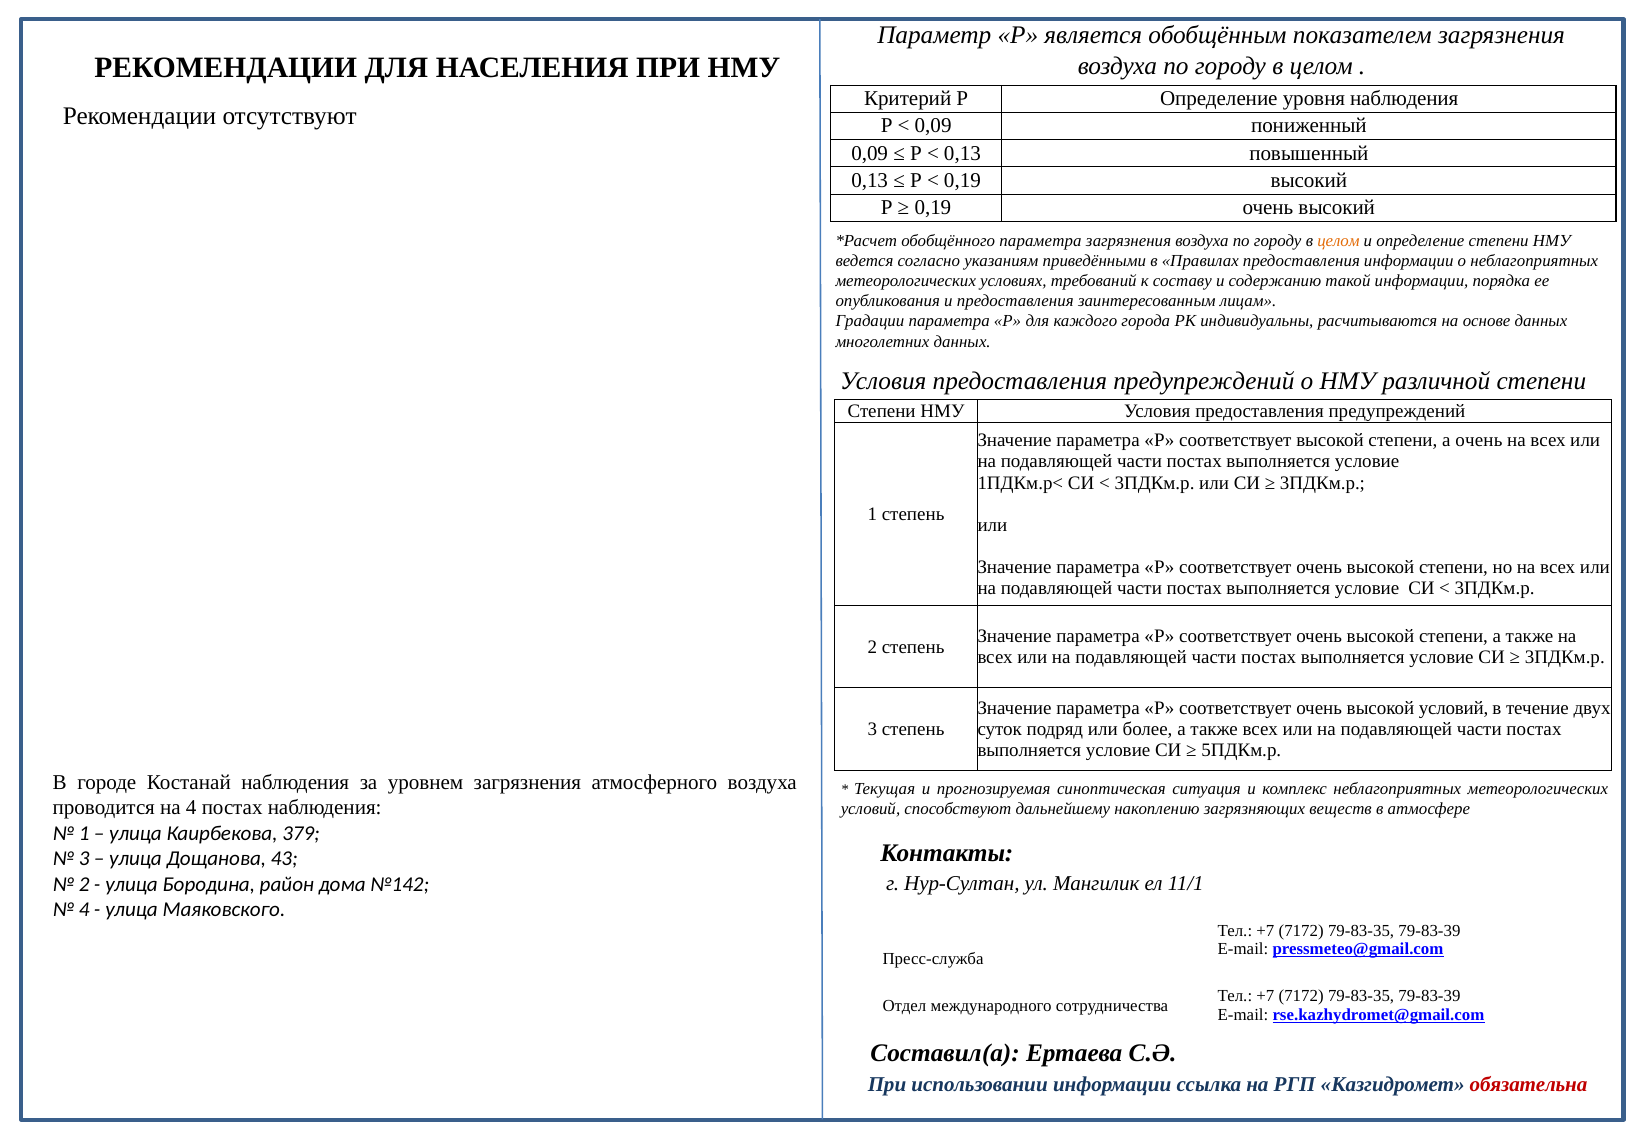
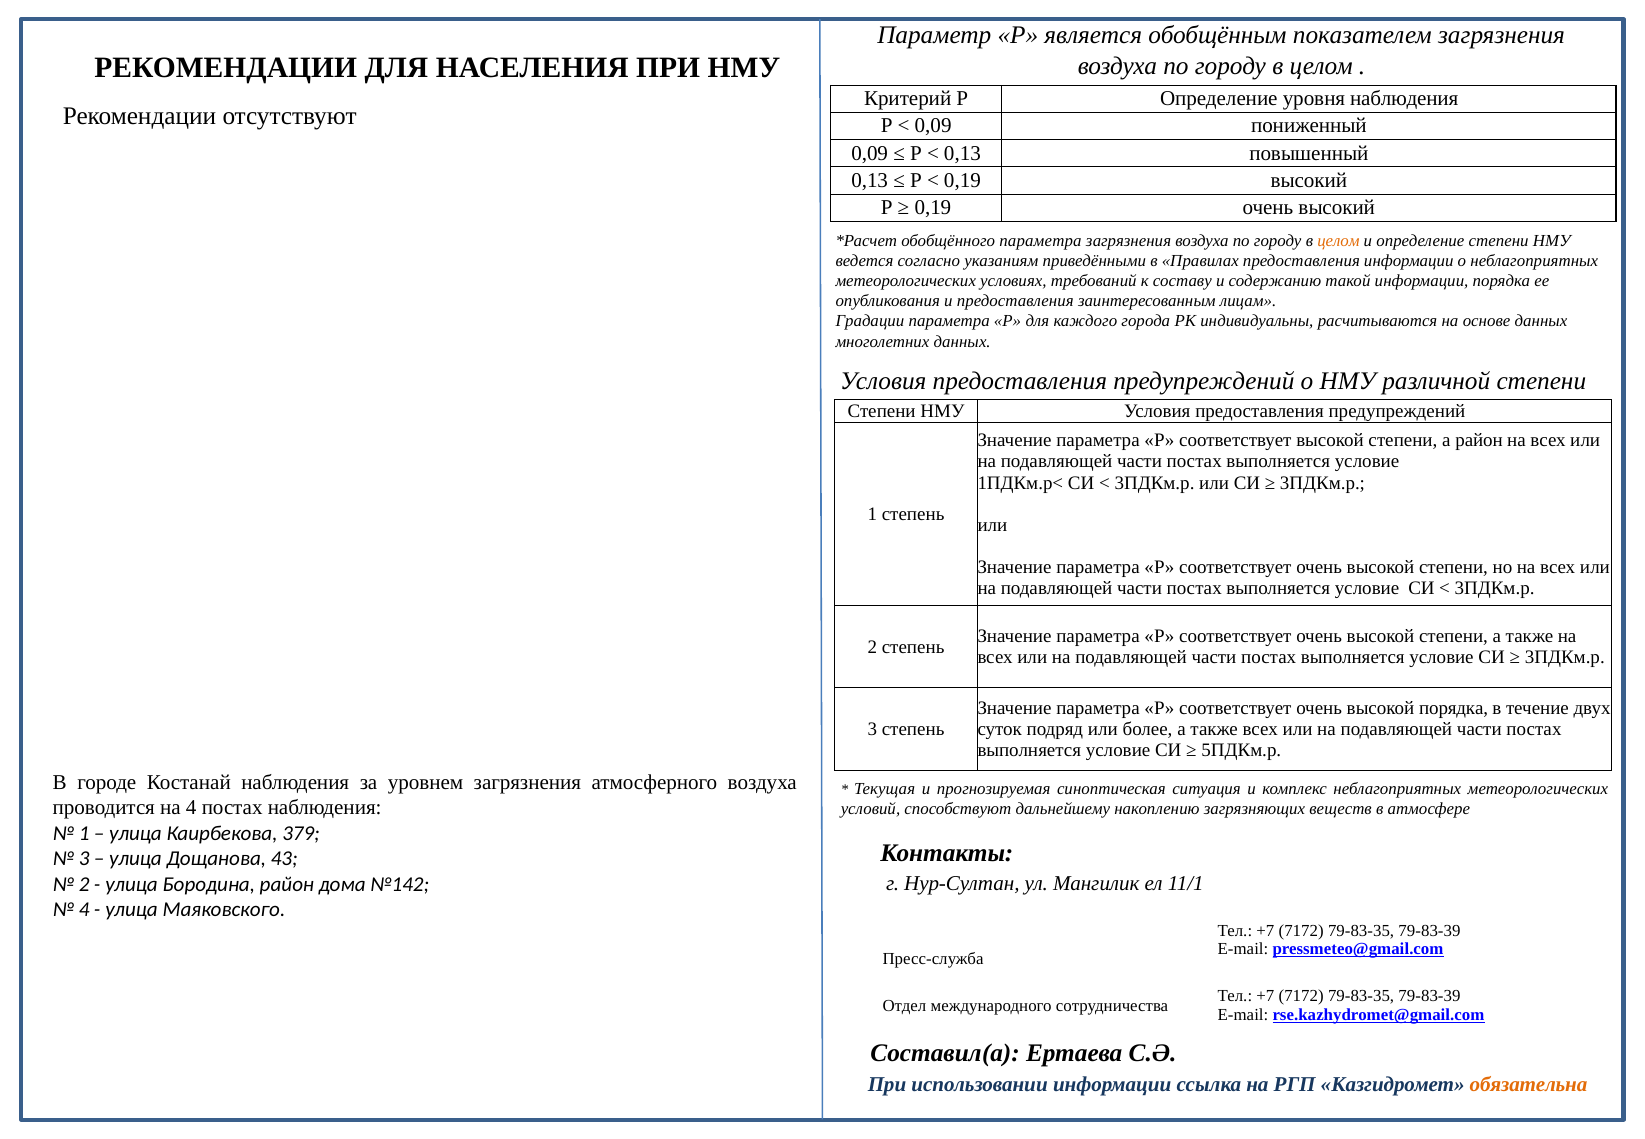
а очень: очень -> район
высокой условий: условий -> порядка
обязательна colour: red -> orange
